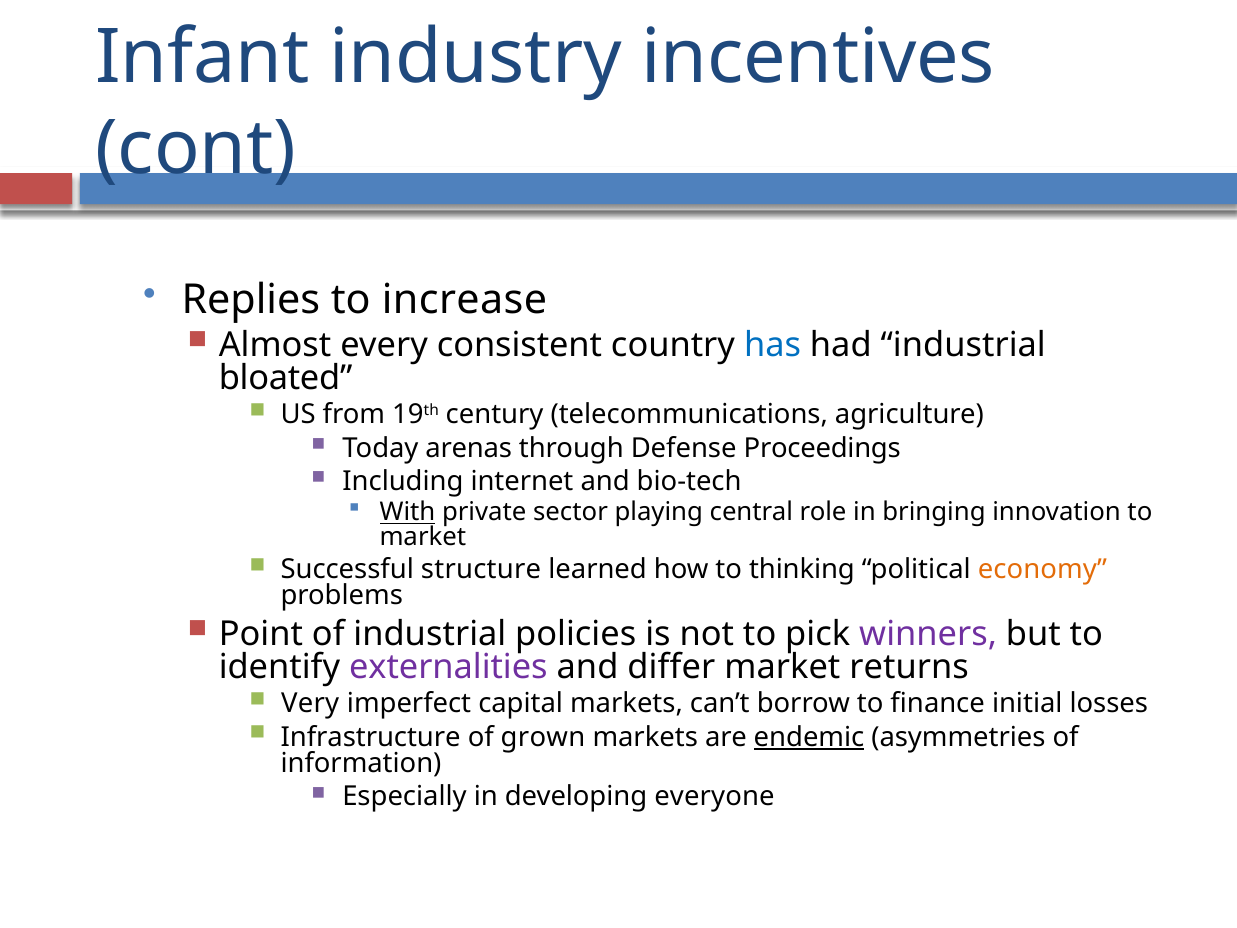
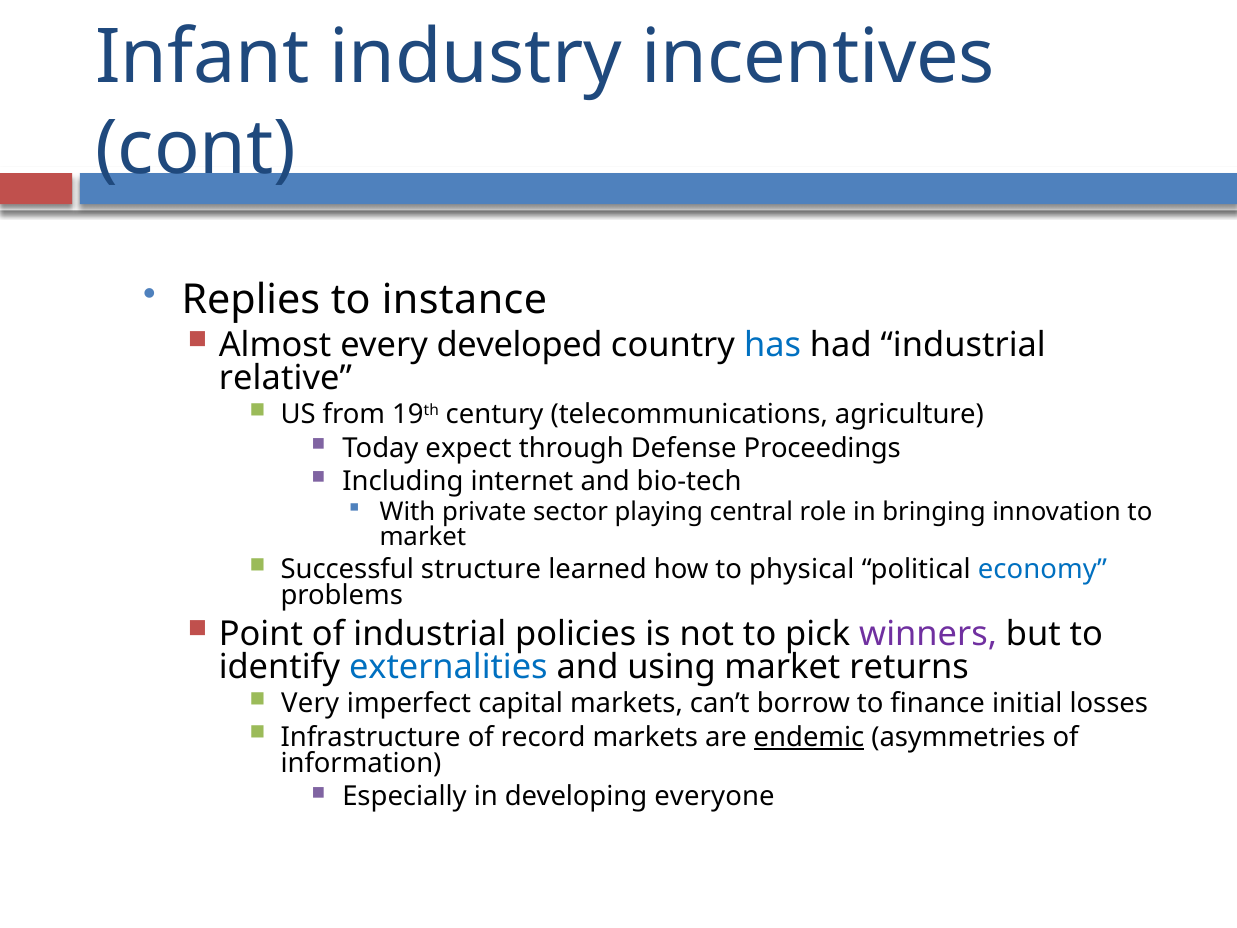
increase: increase -> instance
consistent: consistent -> developed
bloated: bloated -> relative
arenas: arenas -> expect
With underline: present -> none
thinking: thinking -> physical
economy colour: orange -> blue
externalities colour: purple -> blue
differ: differ -> using
grown: grown -> record
